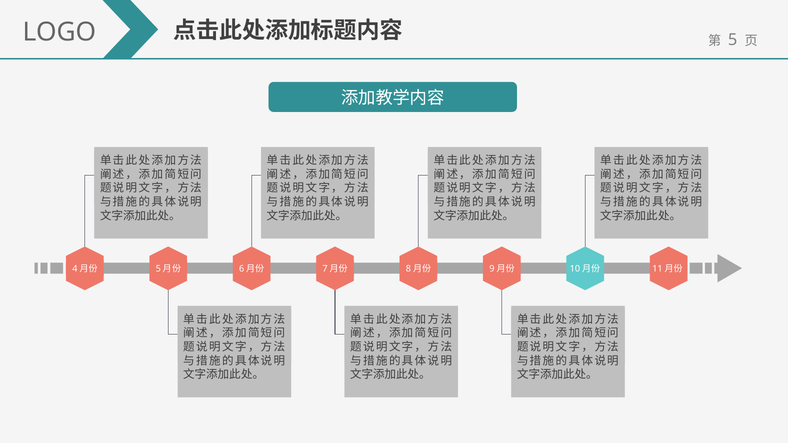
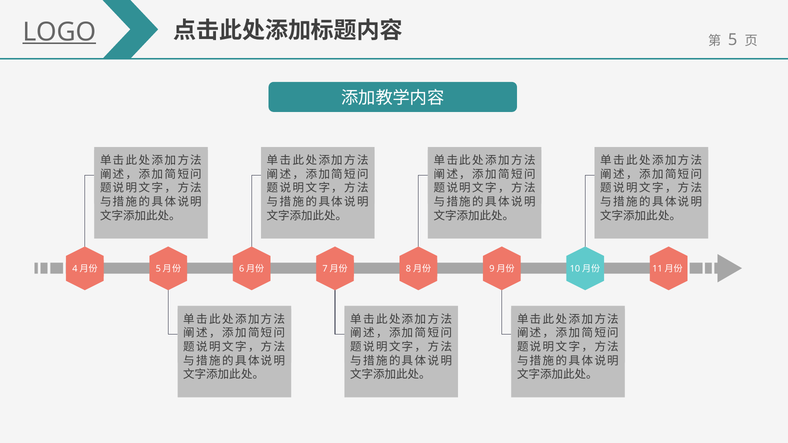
LOGO underline: none -> present
